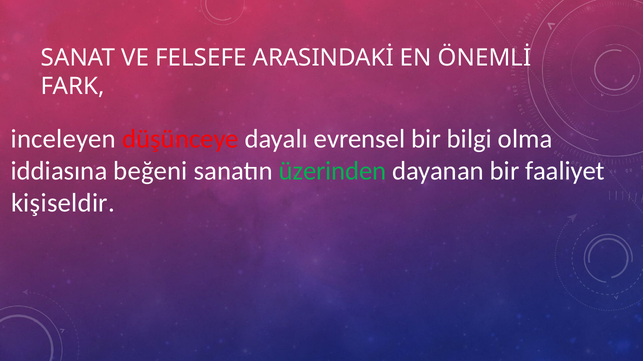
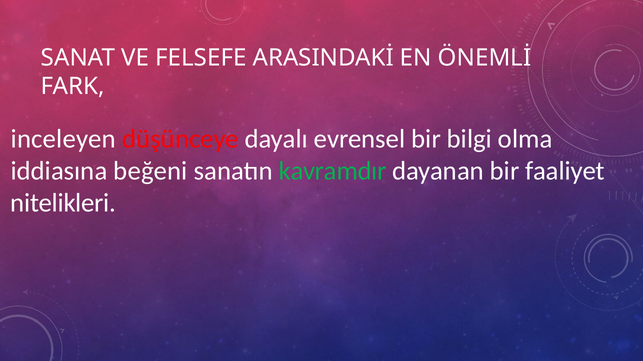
üzerinden: üzerinden -> kavramdır
kişiseldir: kişiseldir -> nitelikleri
